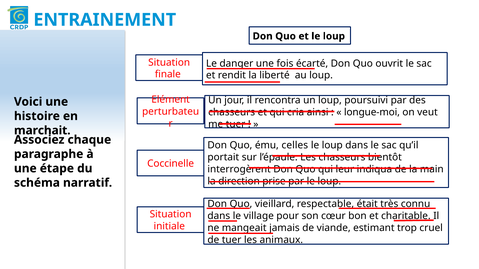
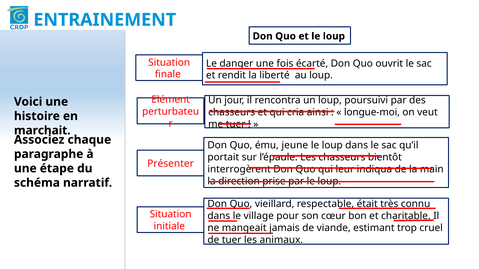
celles: celles -> jeune
Coccinelle: Coccinelle -> Présenter
